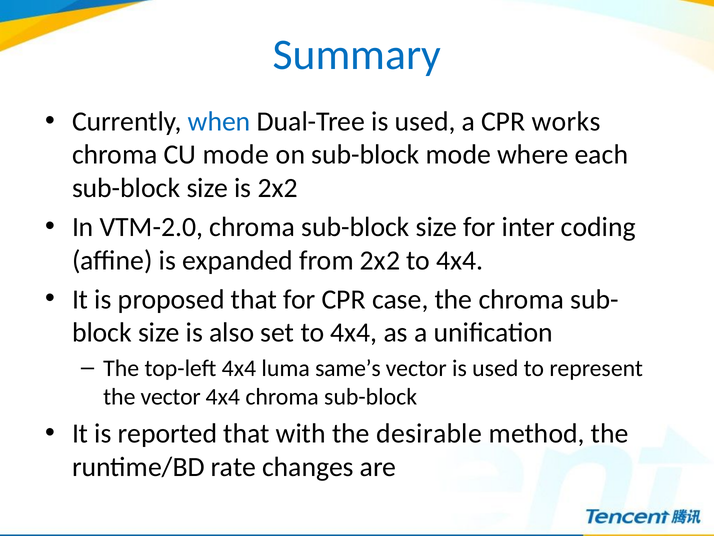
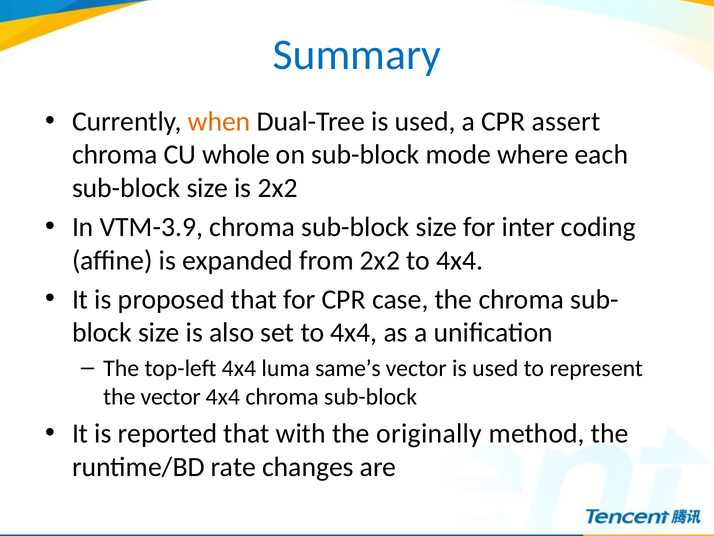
when colour: blue -> orange
works: works -> assert
CU mode: mode -> whole
VTM-2.0: VTM-2.0 -> VTM-3.9
desirable: desirable -> originally
